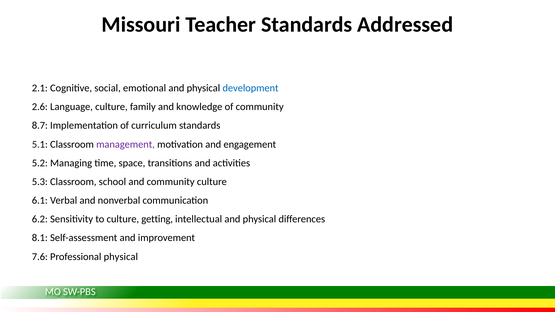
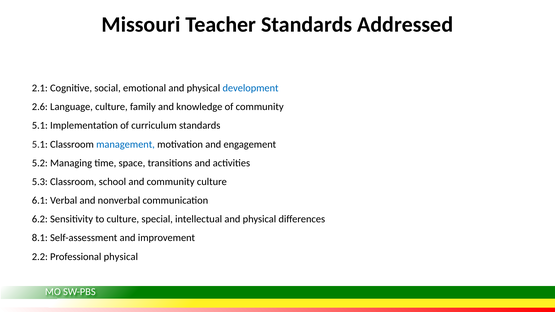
8.7 at (40, 126): 8.7 -> 5.1
management colour: purple -> blue
getting: getting -> special
7.6: 7.6 -> 2.2
